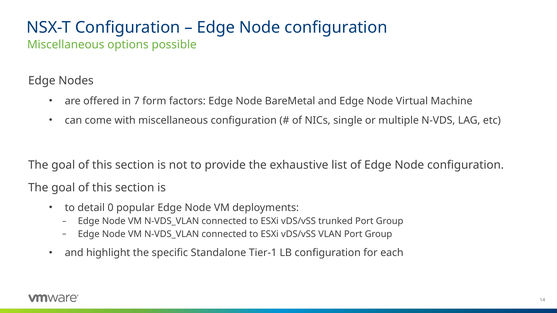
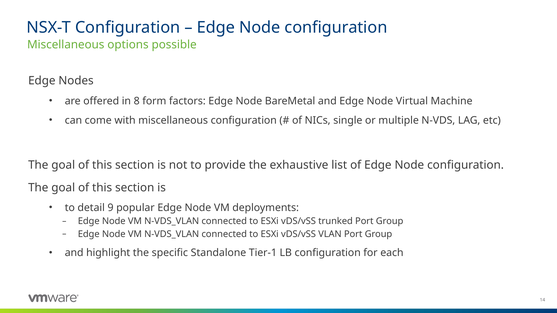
7: 7 -> 8
0: 0 -> 9
